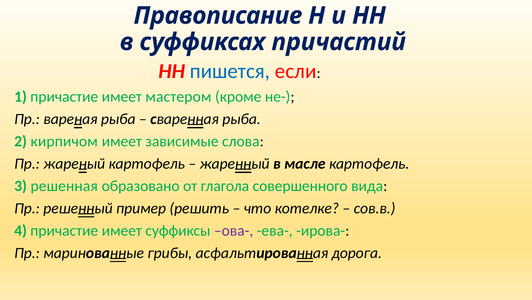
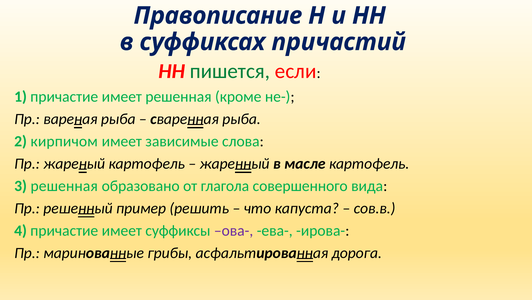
пишется colour: blue -> green
имеет мастером: мастером -> решенная
котелке: котелке -> капуста
